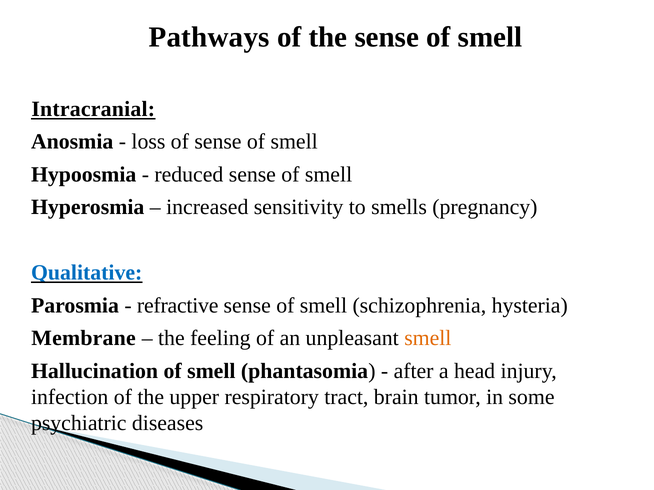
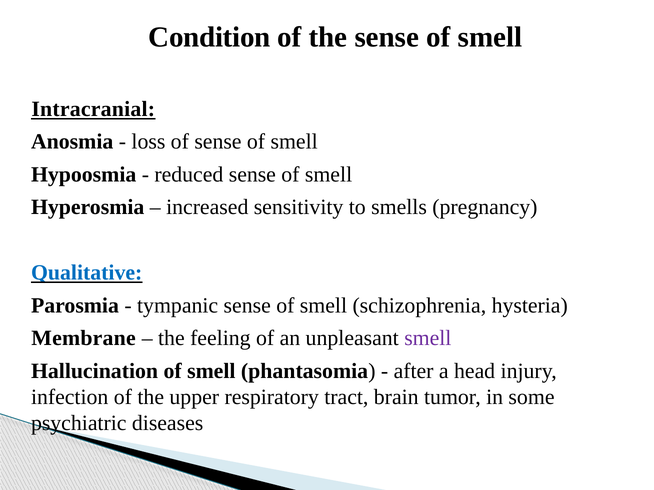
Pathways: Pathways -> Condition
refractive: refractive -> tympanic
smell at (428, 338) colour: orange -> purple
